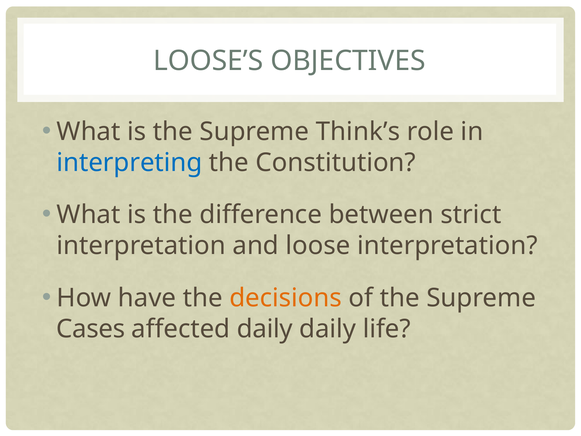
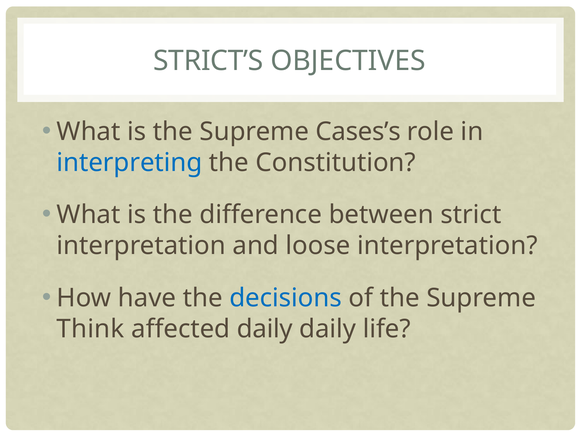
LOOSE’S: LOOSE’S -> STRICT’S
Think’s: Think’s -> Cases’s
decisions colour: orange -> blue
Cases: Cases -> Think
